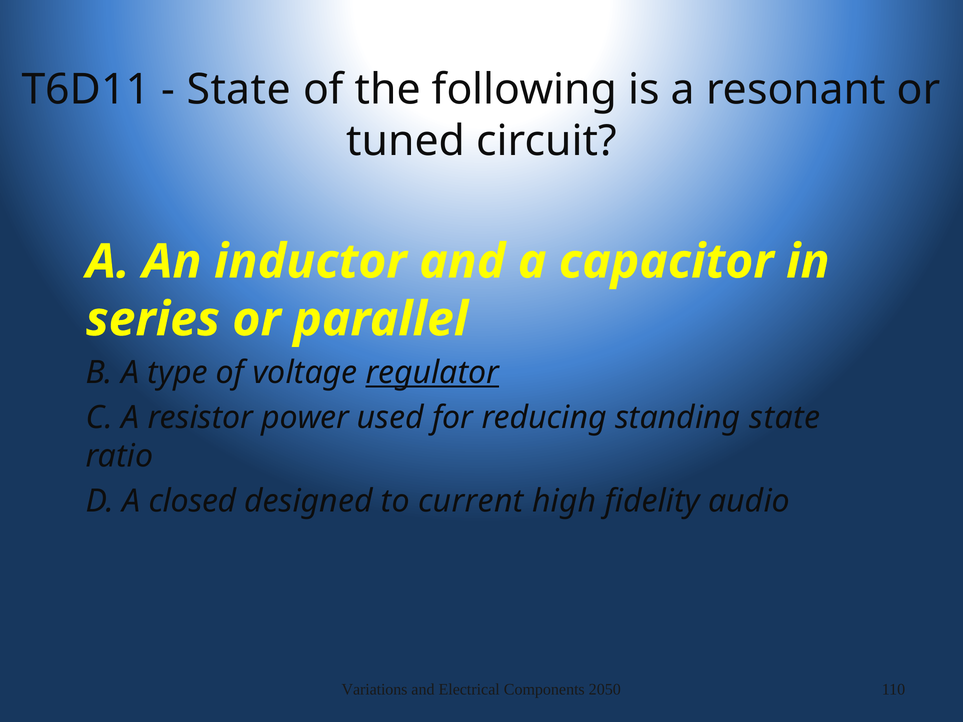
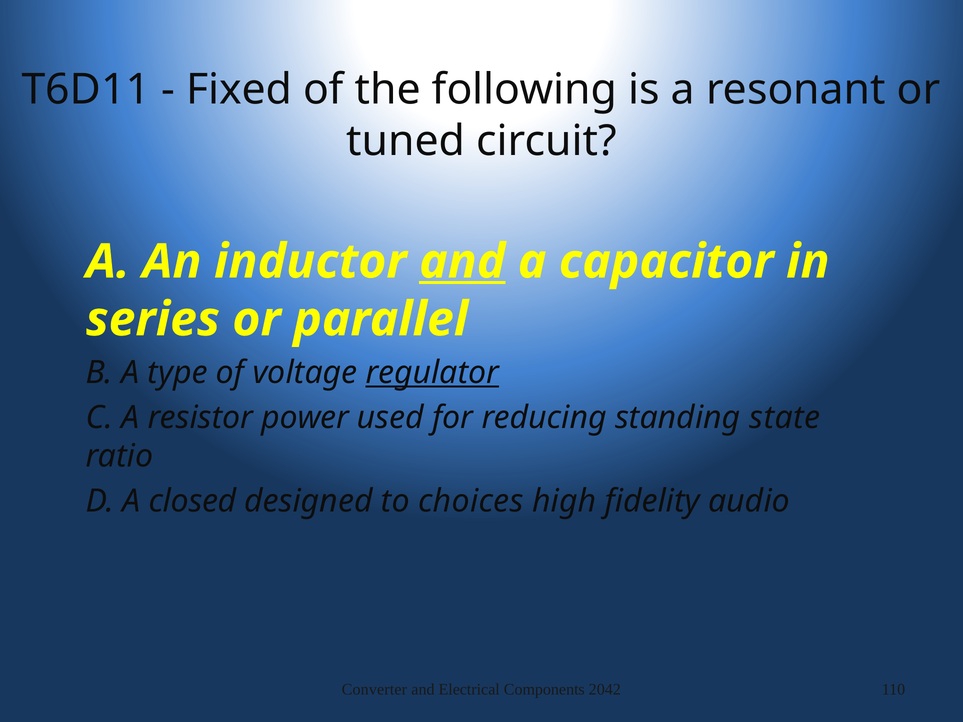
State at (239, 90): State -> Fixed
and at (462, 262) underline: none -> present
current: current -> choices
Variations: Variations -> Converter
2050: 2050 -> 2042
